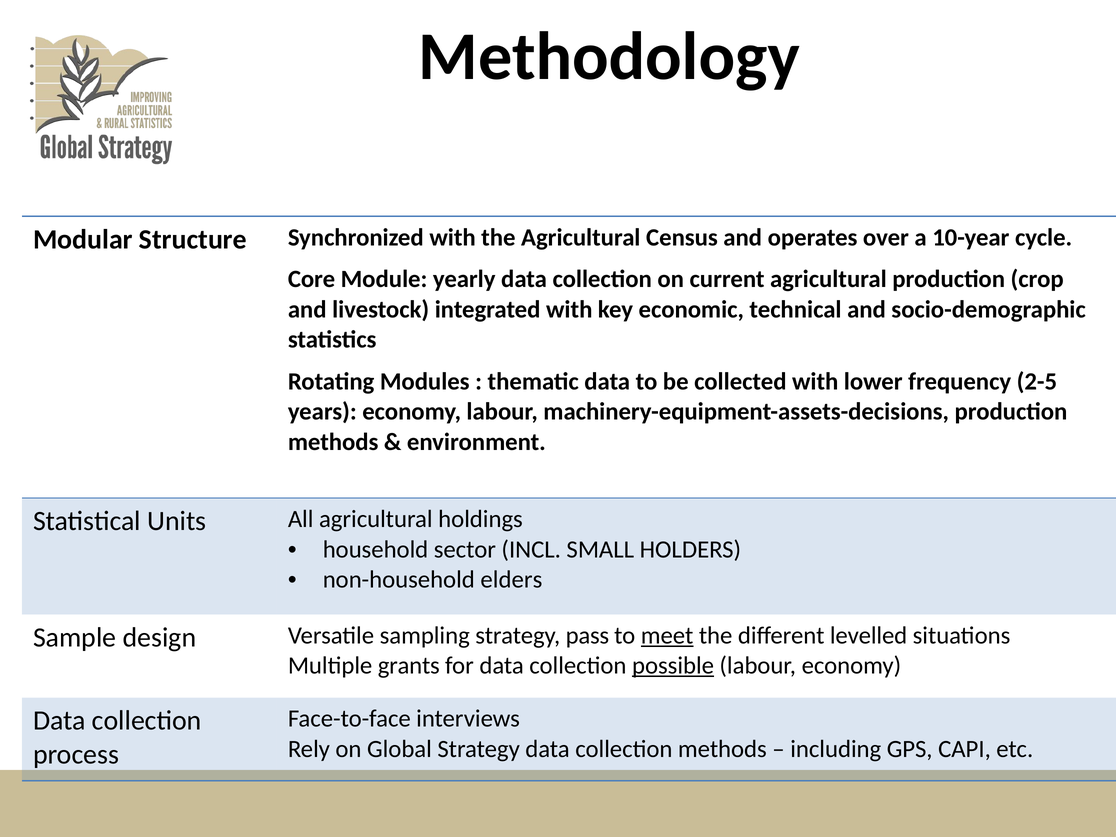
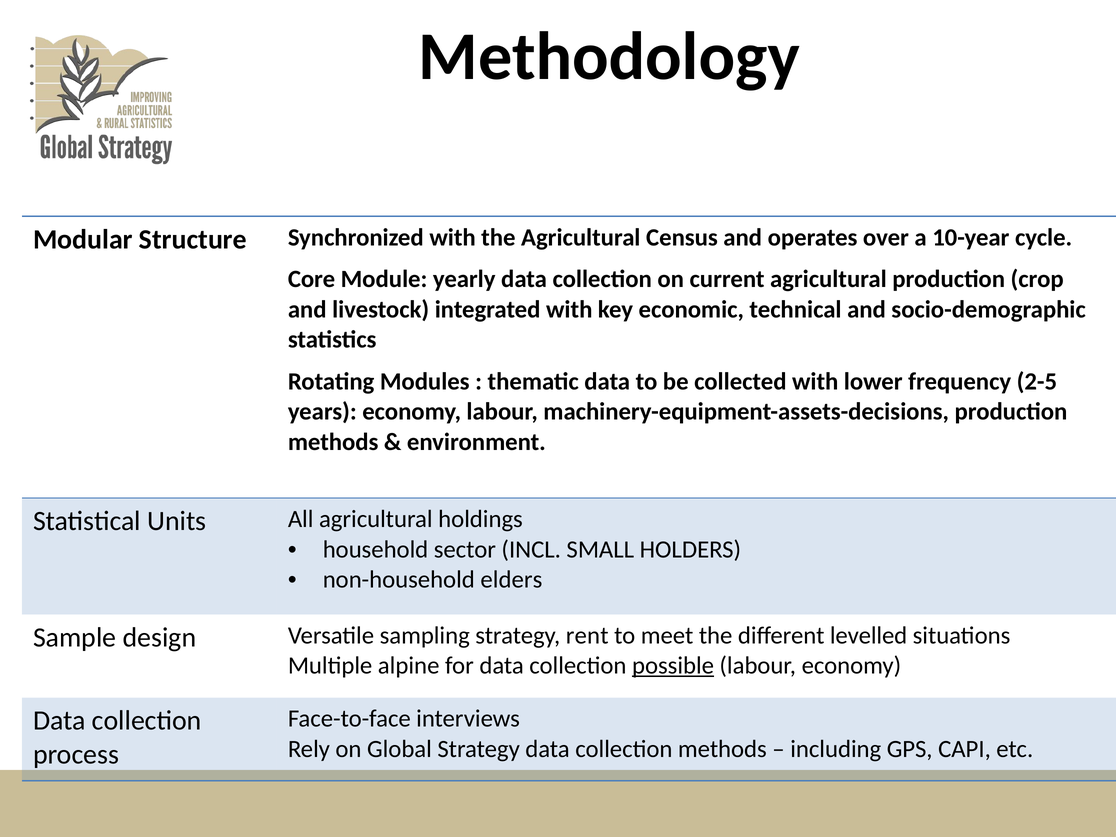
pass: pass -> rent
meet underline: present -> none
grants: grants -> alpine
